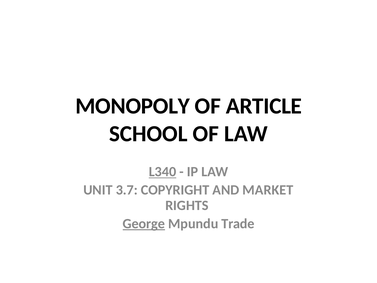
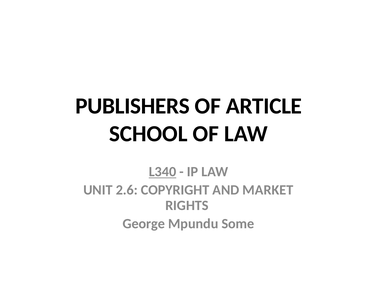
MONOPOLY: MONOPOLY -> PUBLISHERS
3.7: 3.7 -> 2.6
George underline: present -> none
Trade: Trade -> Some
